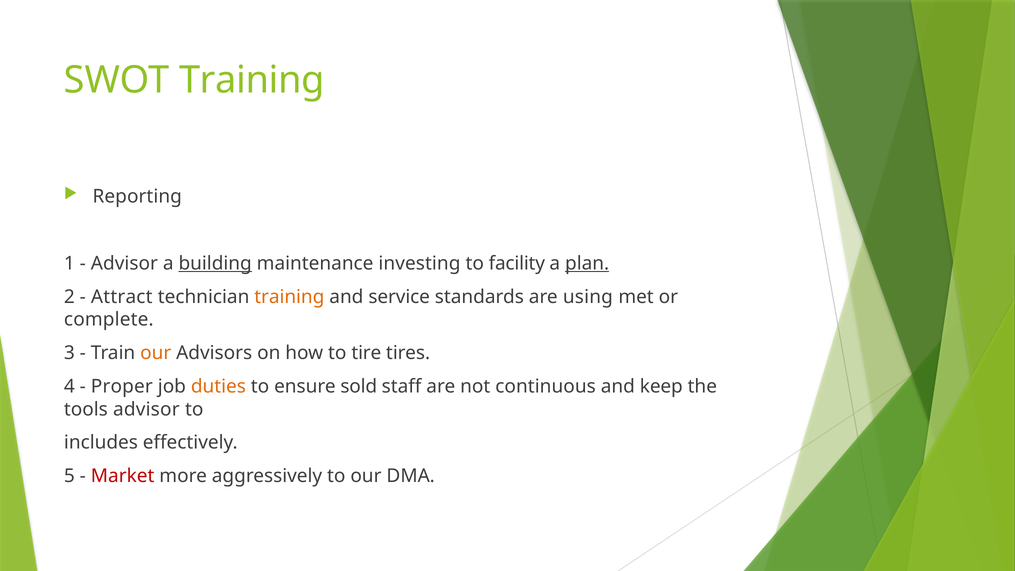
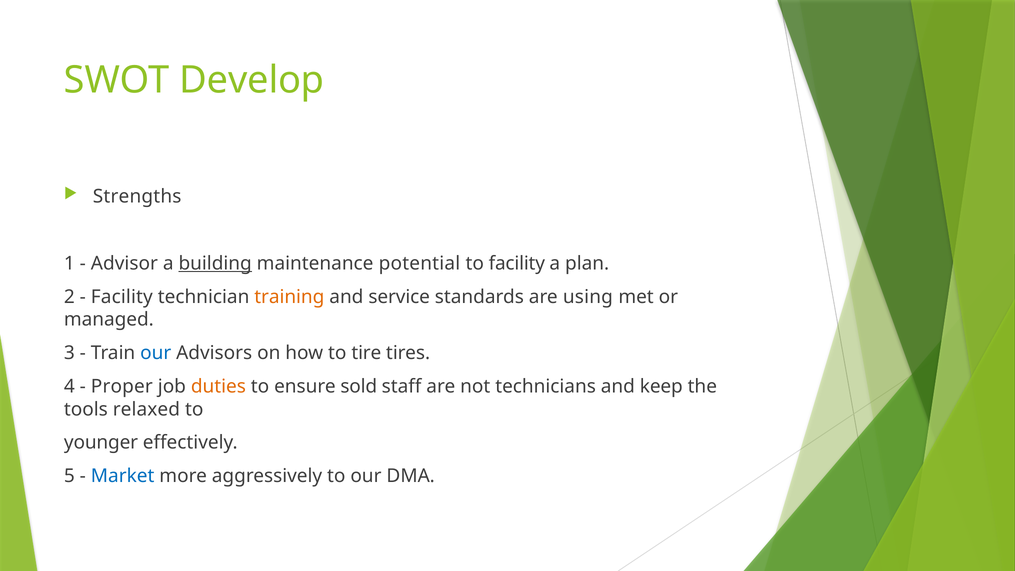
SWOT Training: Training -> Develop
Reporting: Reporting -> Strengths
investing: investing -> potential
plan underline: present -> none
Attract at (122, 297): Attract -> Facility
complete: complete -> managed
our at (156, 353) colour: orange -> blue
continuous: continuous -> technicians
tools advisor: advisor -> relaxed
includes: includes -> younger
Market colour: red -> blue
